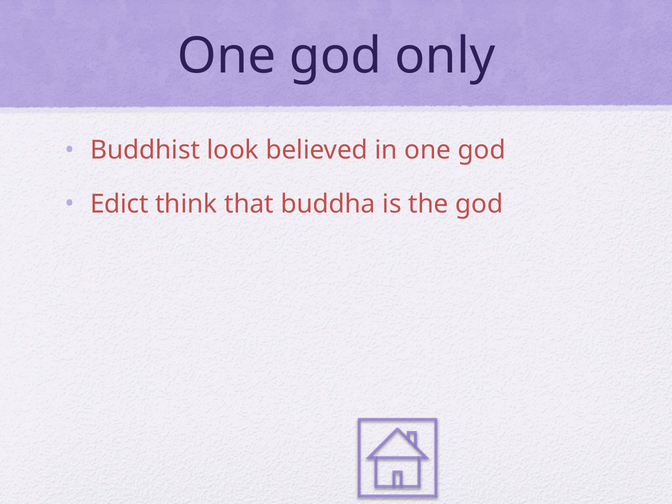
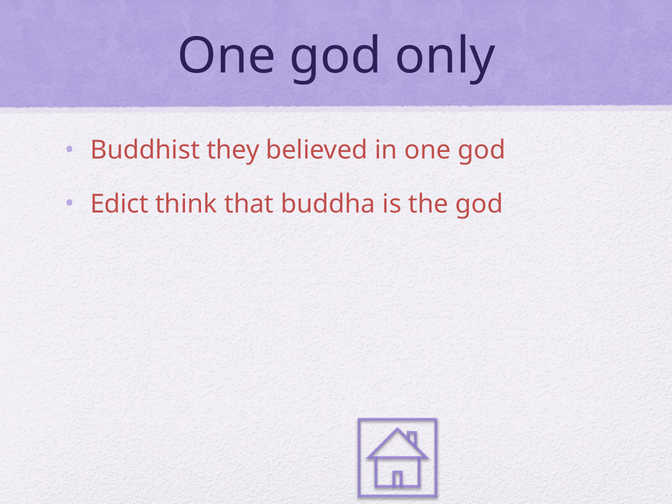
look: look -> they
